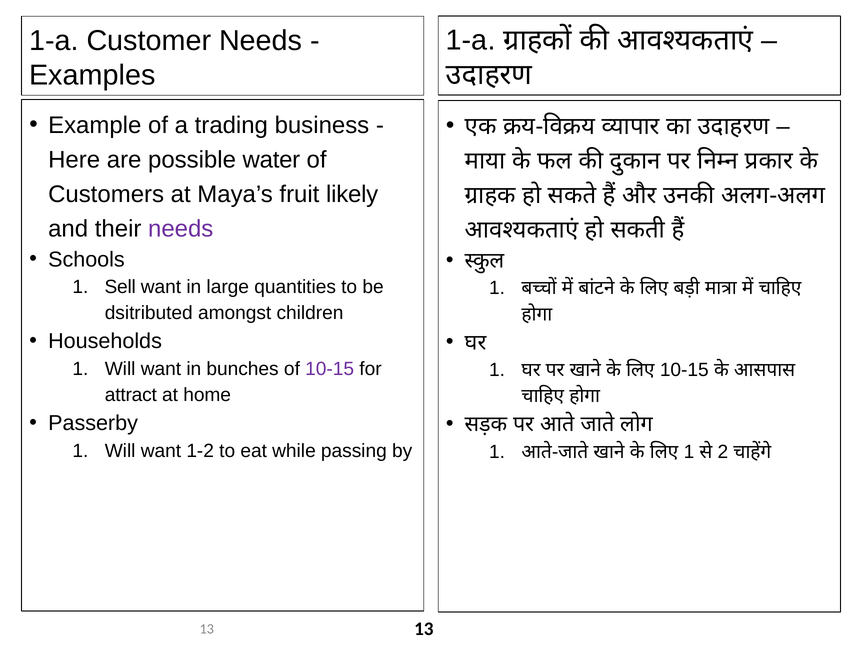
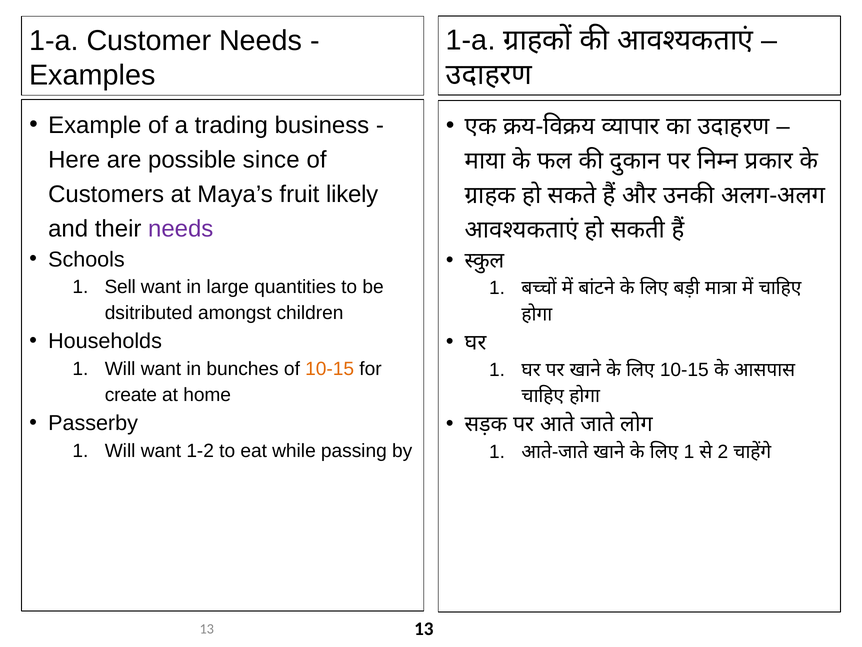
water: water -> since
10-15 at (330, 369) colour: purple -> orange
attract: attract -> create
